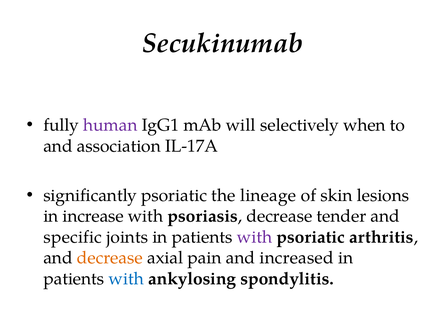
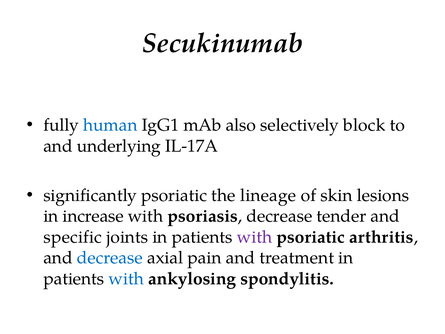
human colour: purple -> blue
will: will -> also
when: when -> block
association: association -> underlying
decrease at (110, 258) colour: orange -> blue
increased: increased -> treatment
